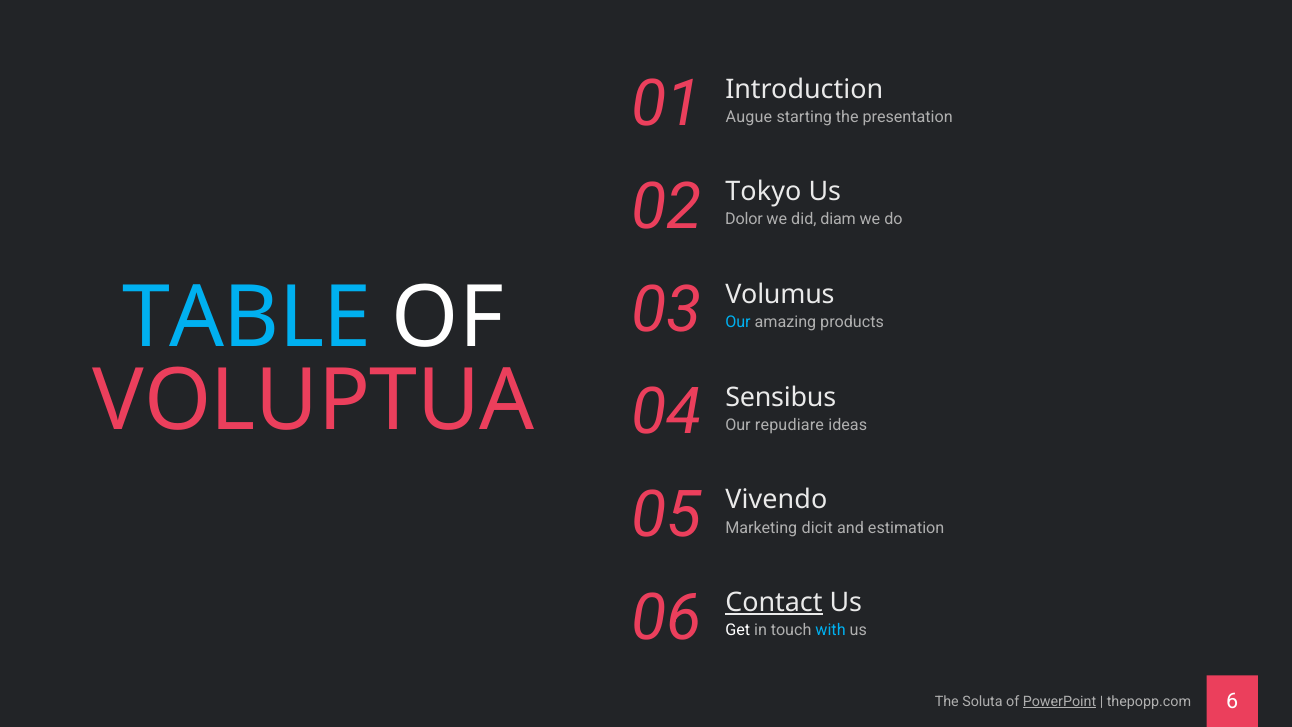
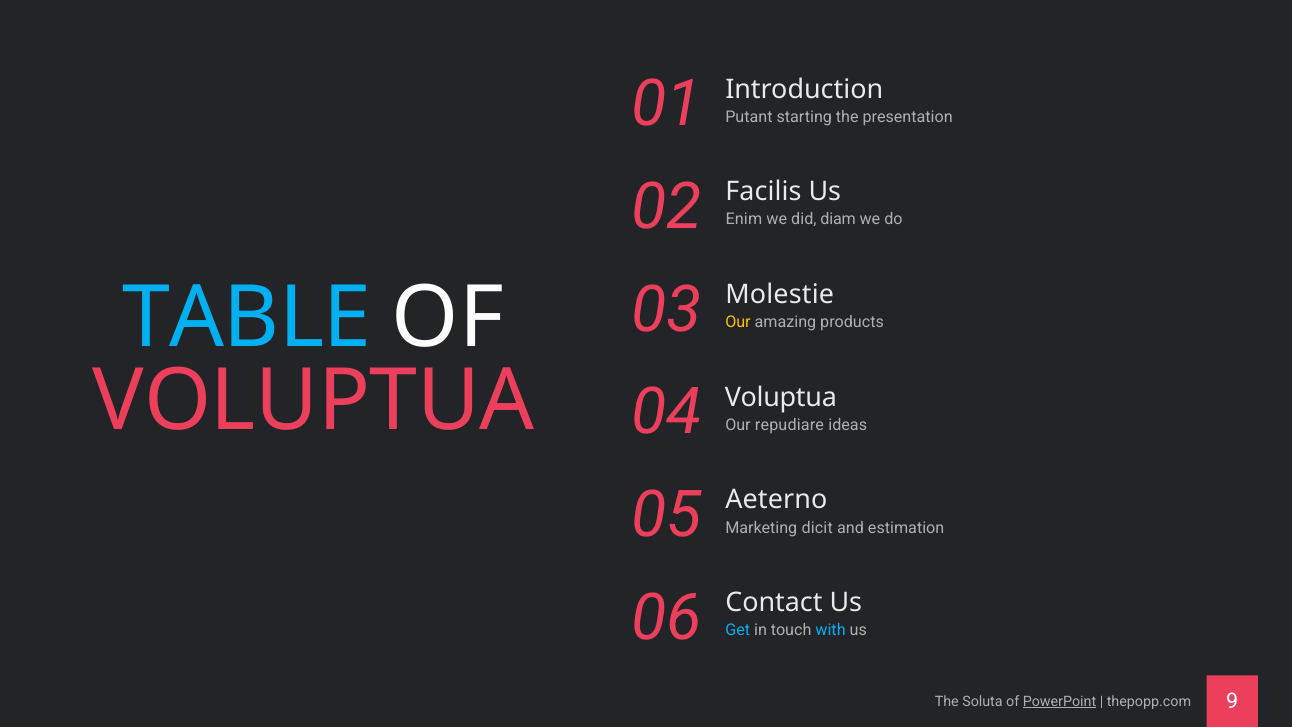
Augue: Augue -> Putant
Dolor: Dolor -> Enim
Tokyo: Tokyo -> Facilis
Our at (738, 322) colour: light blue -> yellow
Volumus: Volumus -> Molestie
Sensibus at (781, 397): Sensibus -> Voluptua
Vivendo: Vivendo -> Aeterno
Get colour: white -> light blue
Contact underline: present -> none
6: 6 -> 9
